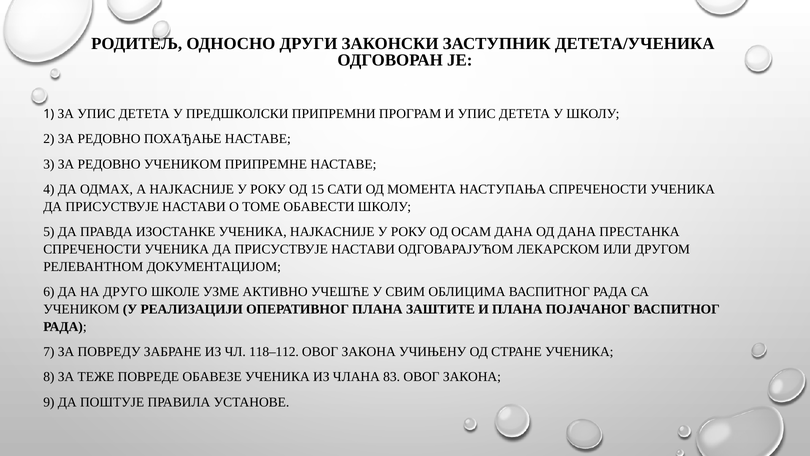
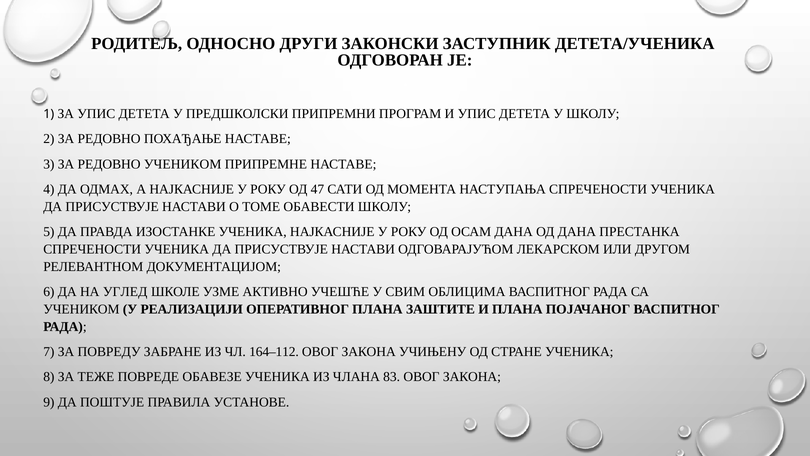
15: 15 -> 47
ДРУГО: ДРУГО -> УГЛЕД
118–112: 118–112 -> 164–112
